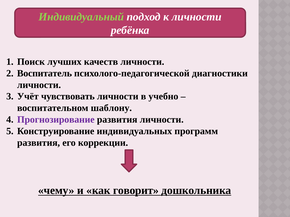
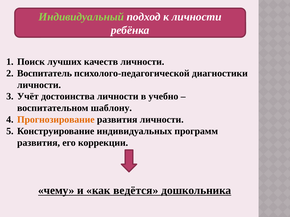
чувствовать: чувствовать -> достоинства
Прогнозирование colour: purple -> orange
говорит: говорит -> ведётся
